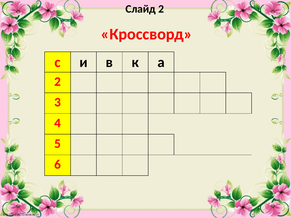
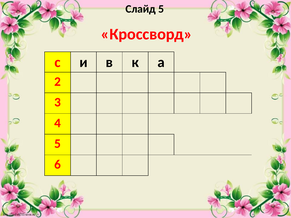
Слайд 2: 2 -> 5
